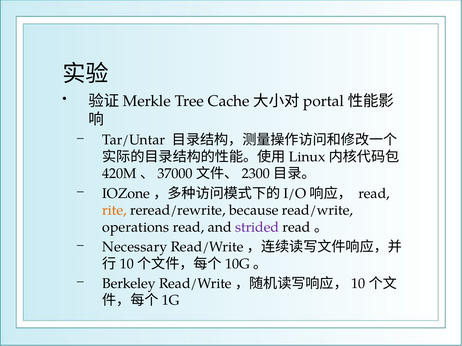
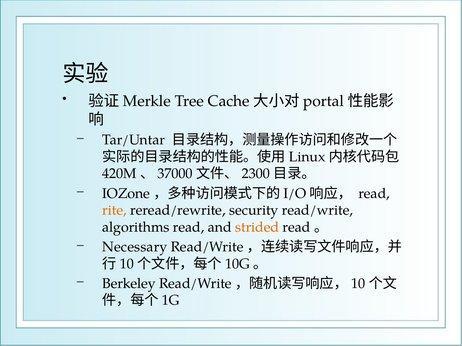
because: because -> security
operations: operations -> algorithms
strided colour: purple -> orange
